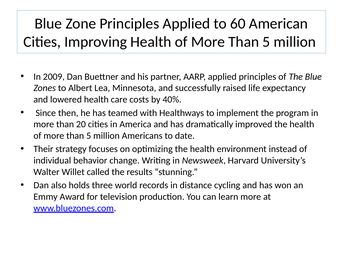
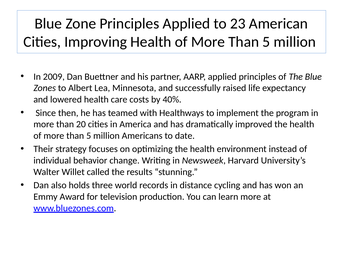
60: 60 -> 23
